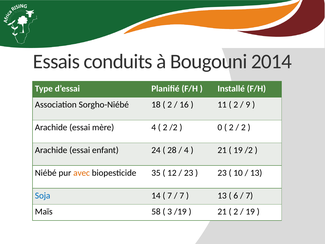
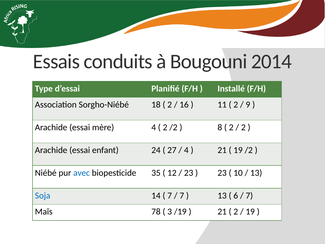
0: 0 -> 8
28: 28 -> 27
avec colour: orange -> blue
58: 58 -> 78
